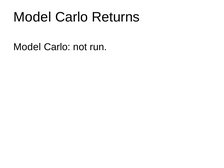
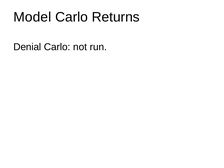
Model at (27, 47): Model -> Denial
